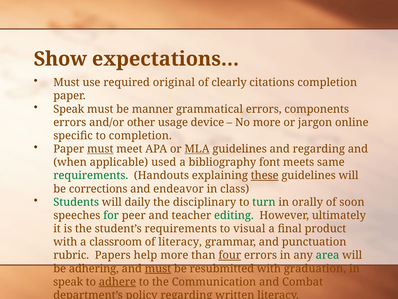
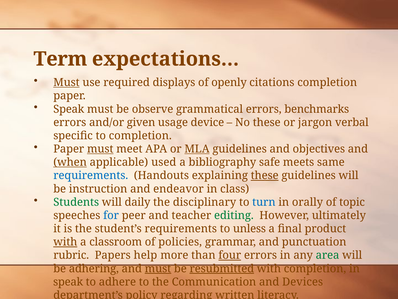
Show: Show -> Term
Must at (66, 82) underline: none -> present
original: original -> displays
clearly: clearly -> openly
manner: manner -> observe
components: components -> benchmarks
other: other -> given
No more: more -> these
online: online -> verbal
and regarding: regarding -> objectives
when underline: none -> present
font: font -> safe
requirements at (91, 175) colour: green -> blue
corrections: corrections -> instruction
turn colour: green -> blue
soon: soon -> topic
for colour: green -> blue
visual: visual -> unless
with at (65, 242) underline: none -> present
of literacy: literacy -> policies
resubmitted underline: none -> present
with graduation: graduation -> completion
adhere underline: present -> none
Combat: Combat -> Devices
